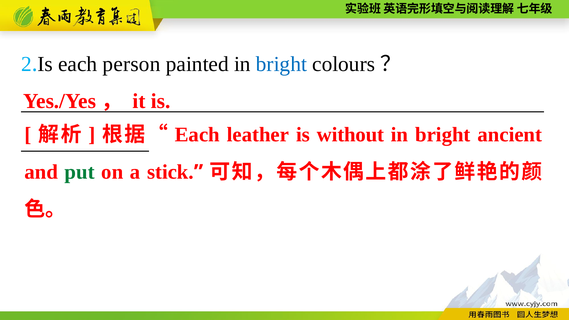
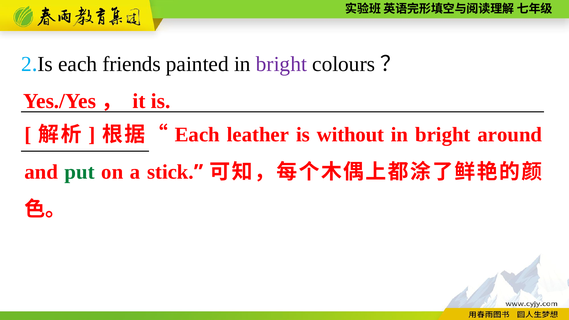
person: person -> friends
bright at (281, 64) colour: blue -> purple
ancient: ancient -> around
